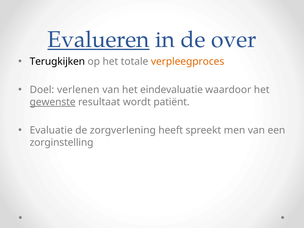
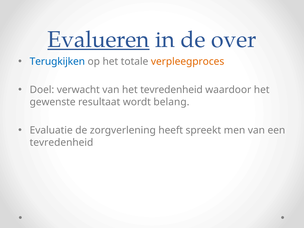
Terugkijken colour: black -> blue
verlenen: verlenen -> verwacht
het eindevaluatie: eindevaluatie -> tevredenheid
gewenste underline: present -> none
patiënt: patiënt -> belang
zorginstelling at (62, 143): zorginstelling -> tevredenheid
